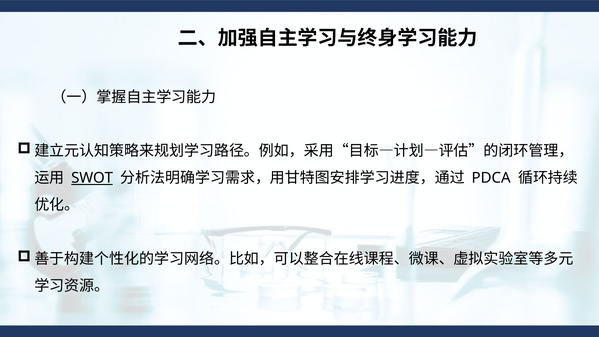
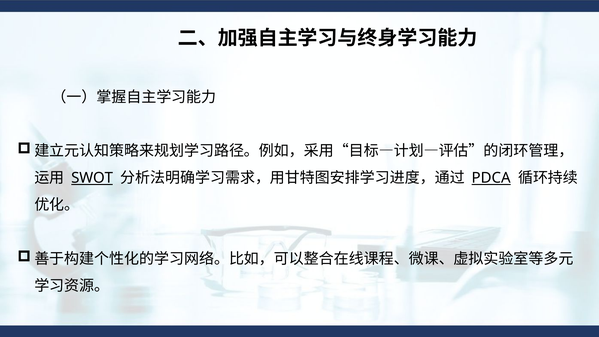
PDCA underline: none -> present
